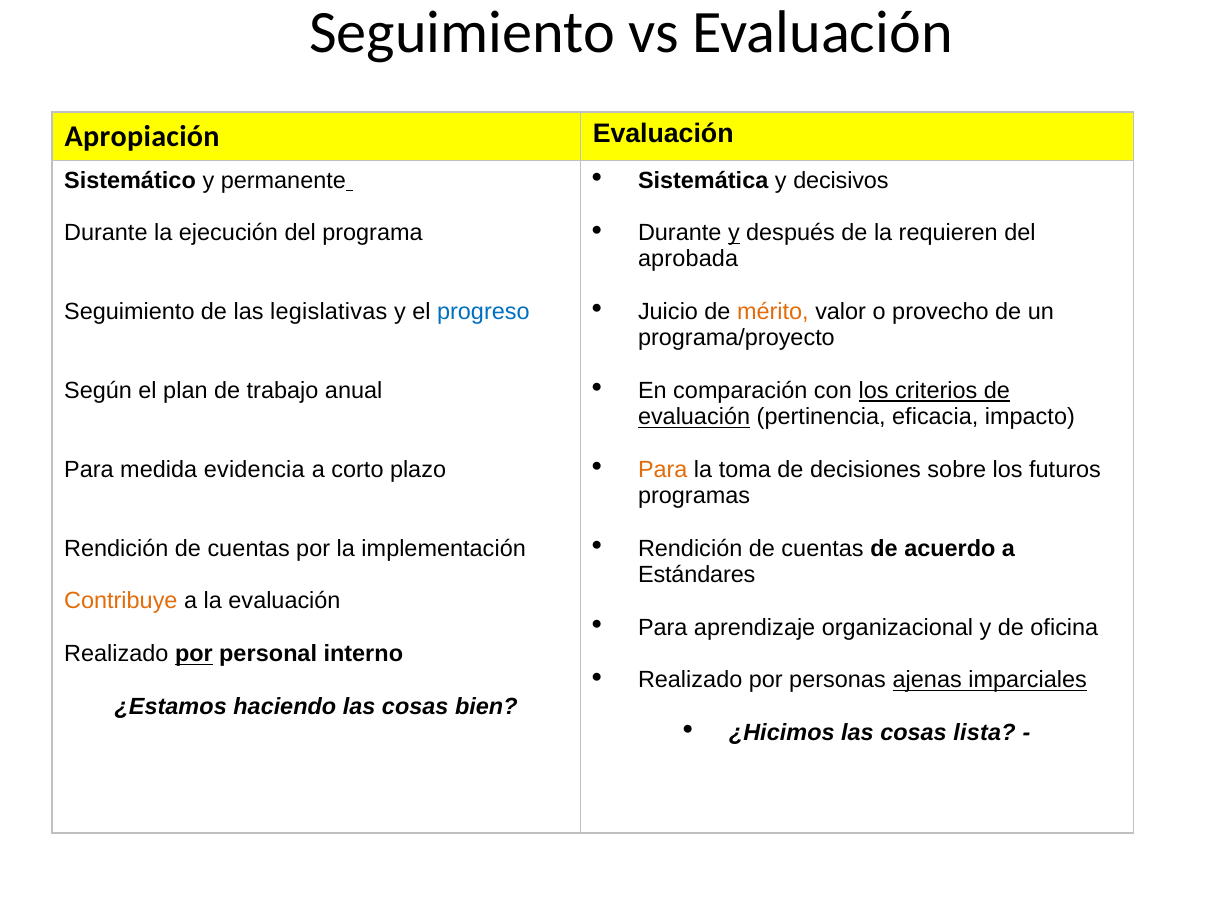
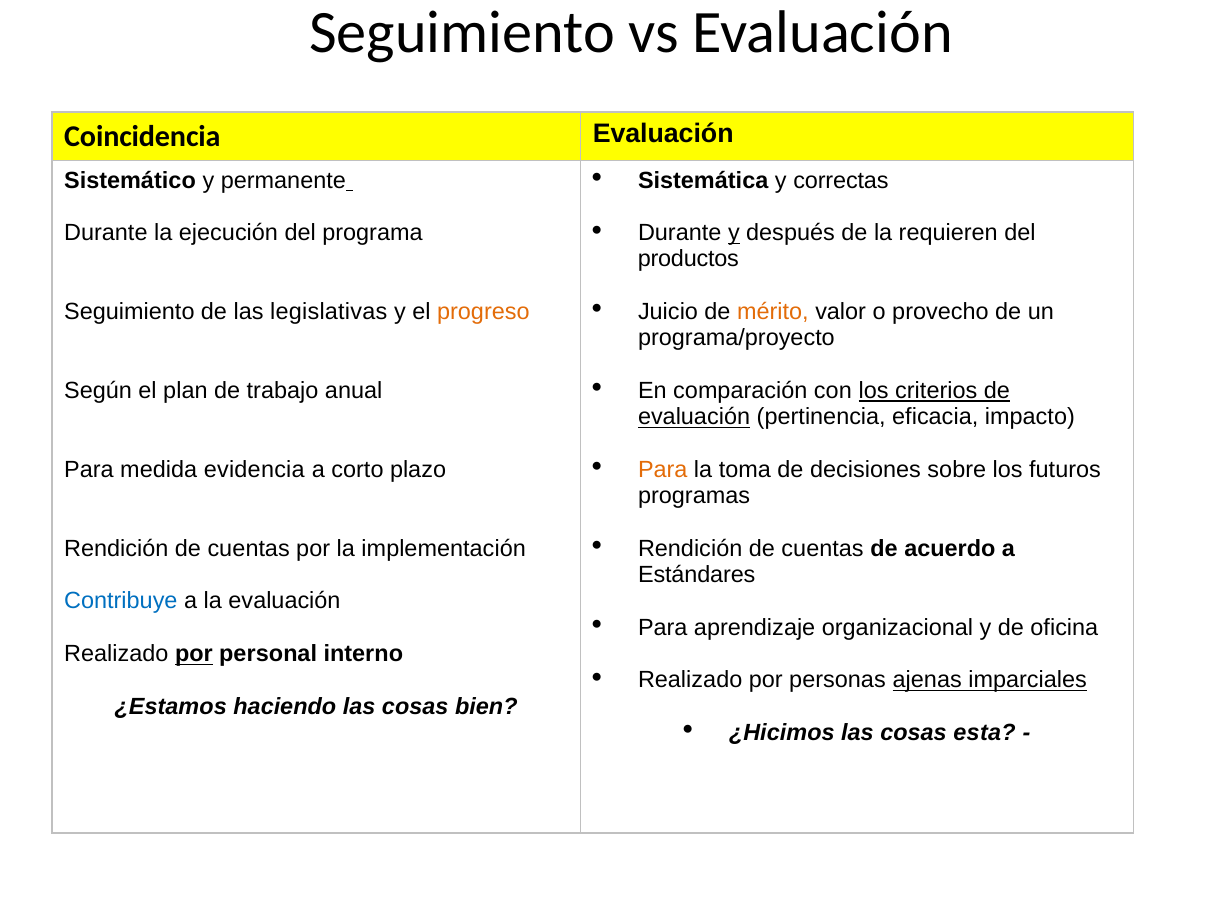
Apropiación: Apropiación -> Coincidencia
decisivos: decisivos -> correctas
aprobada: aprobada -> productos
progreso colour: blue -> orange
Contribuye colour: orange -> blue
lista: lista -> esta
